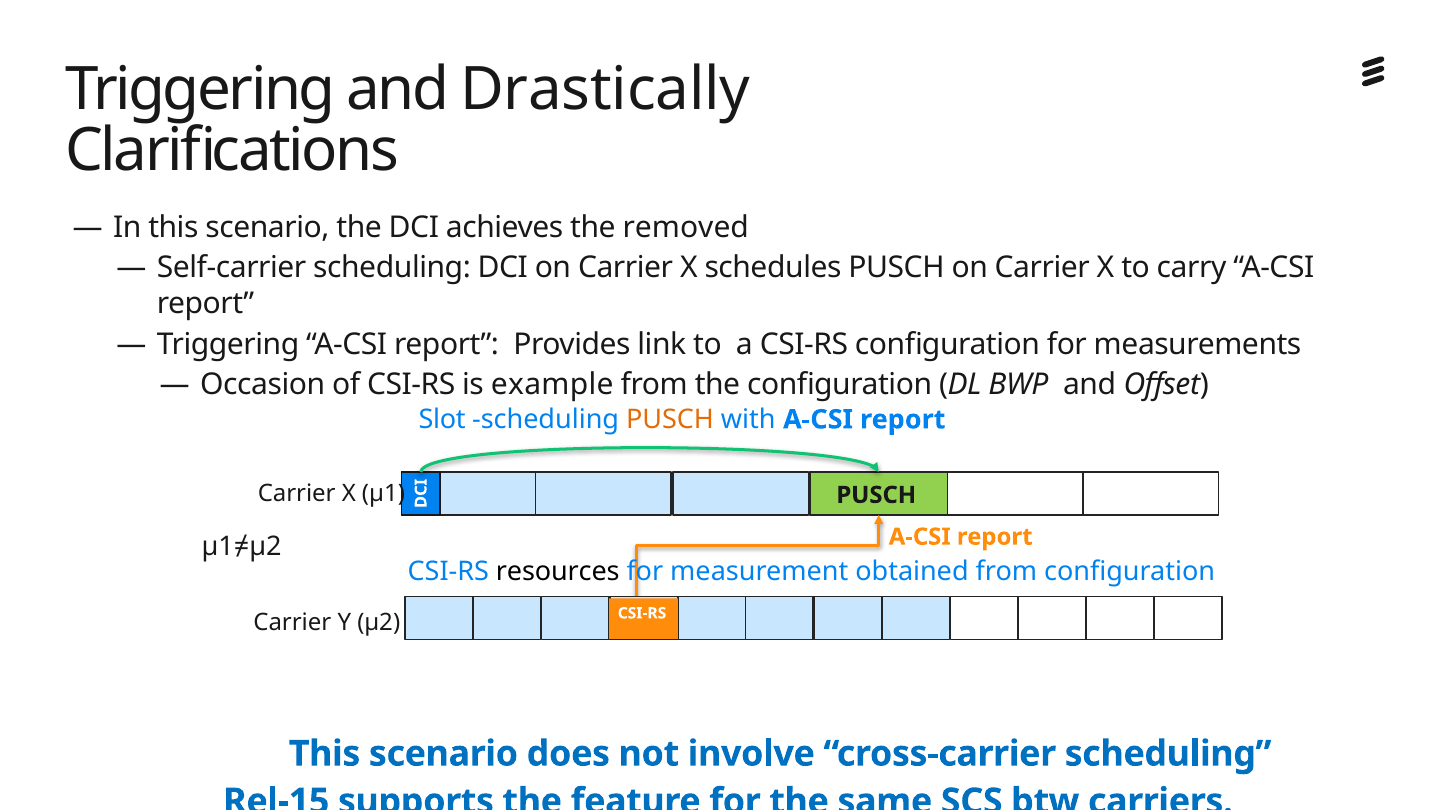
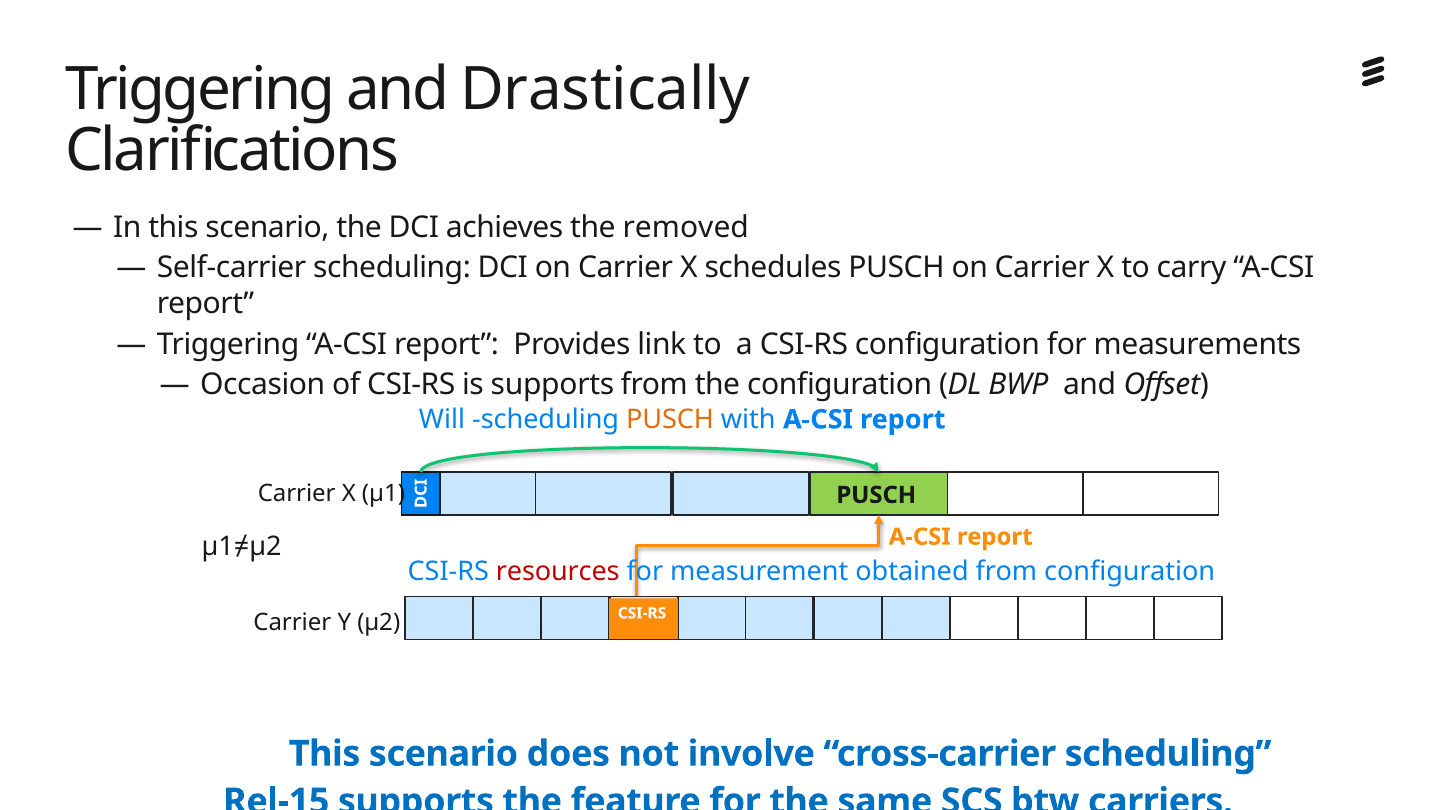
is example: example -> supports
Slot: Slot -> Will
resources colour: black -> red
